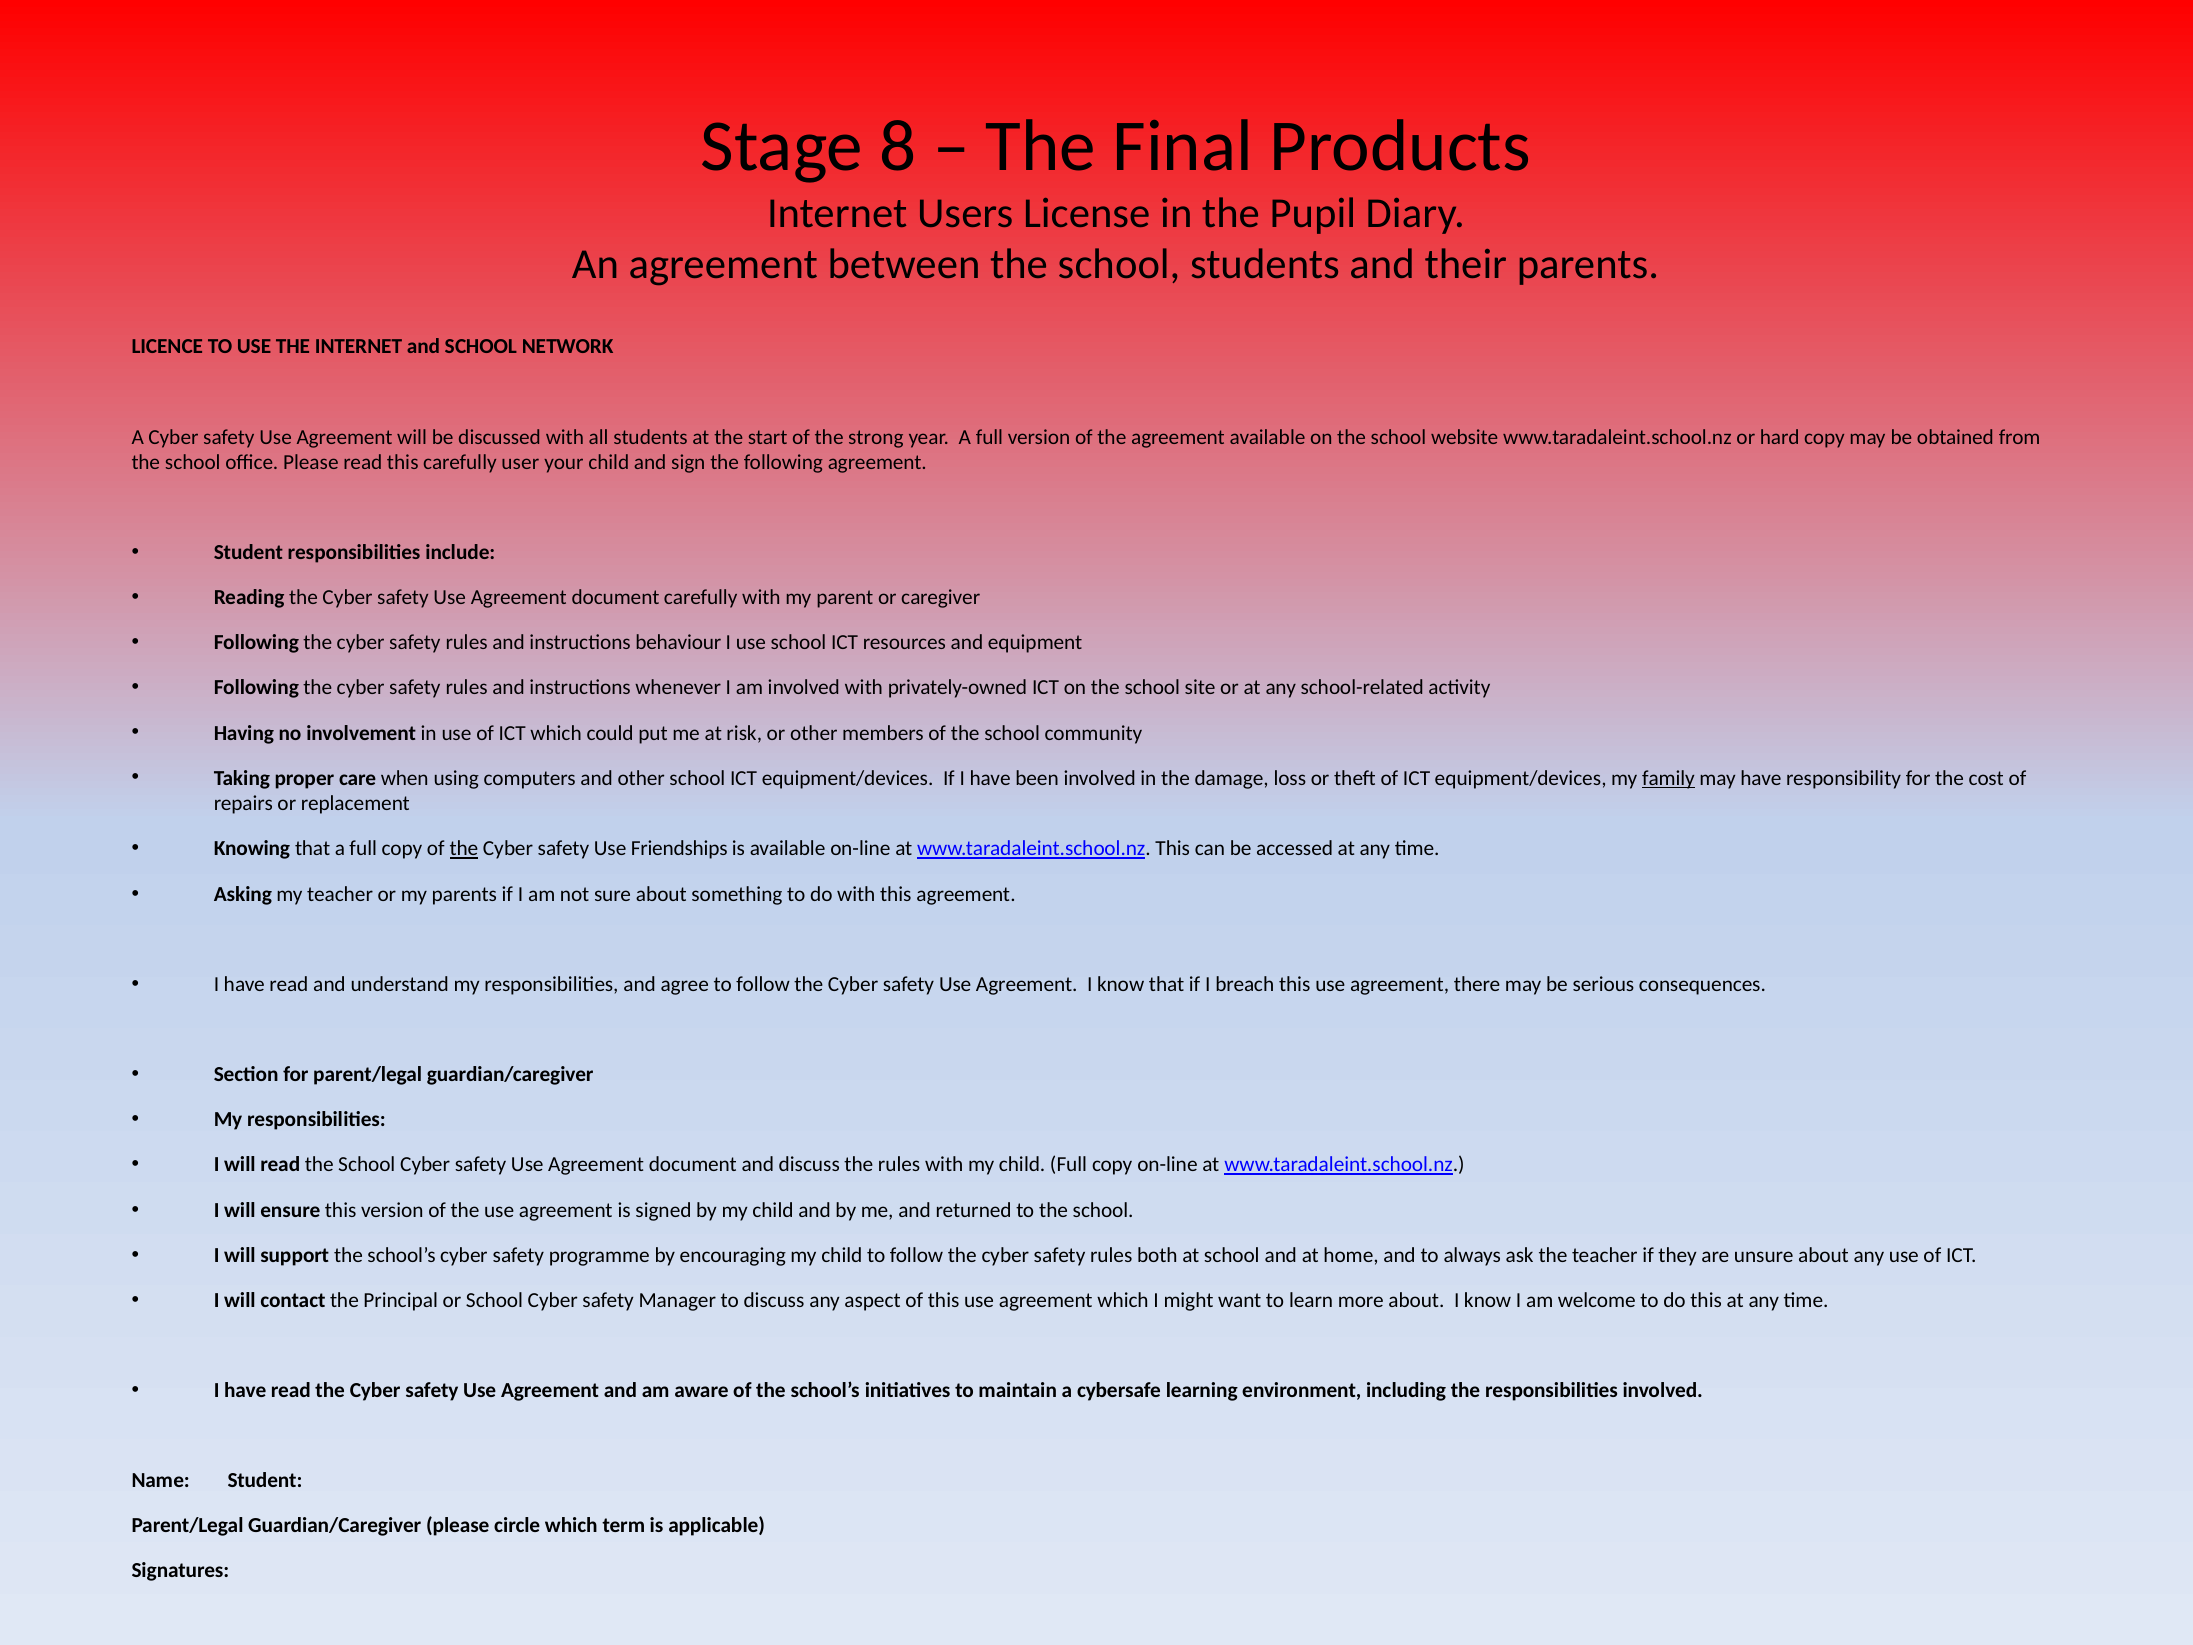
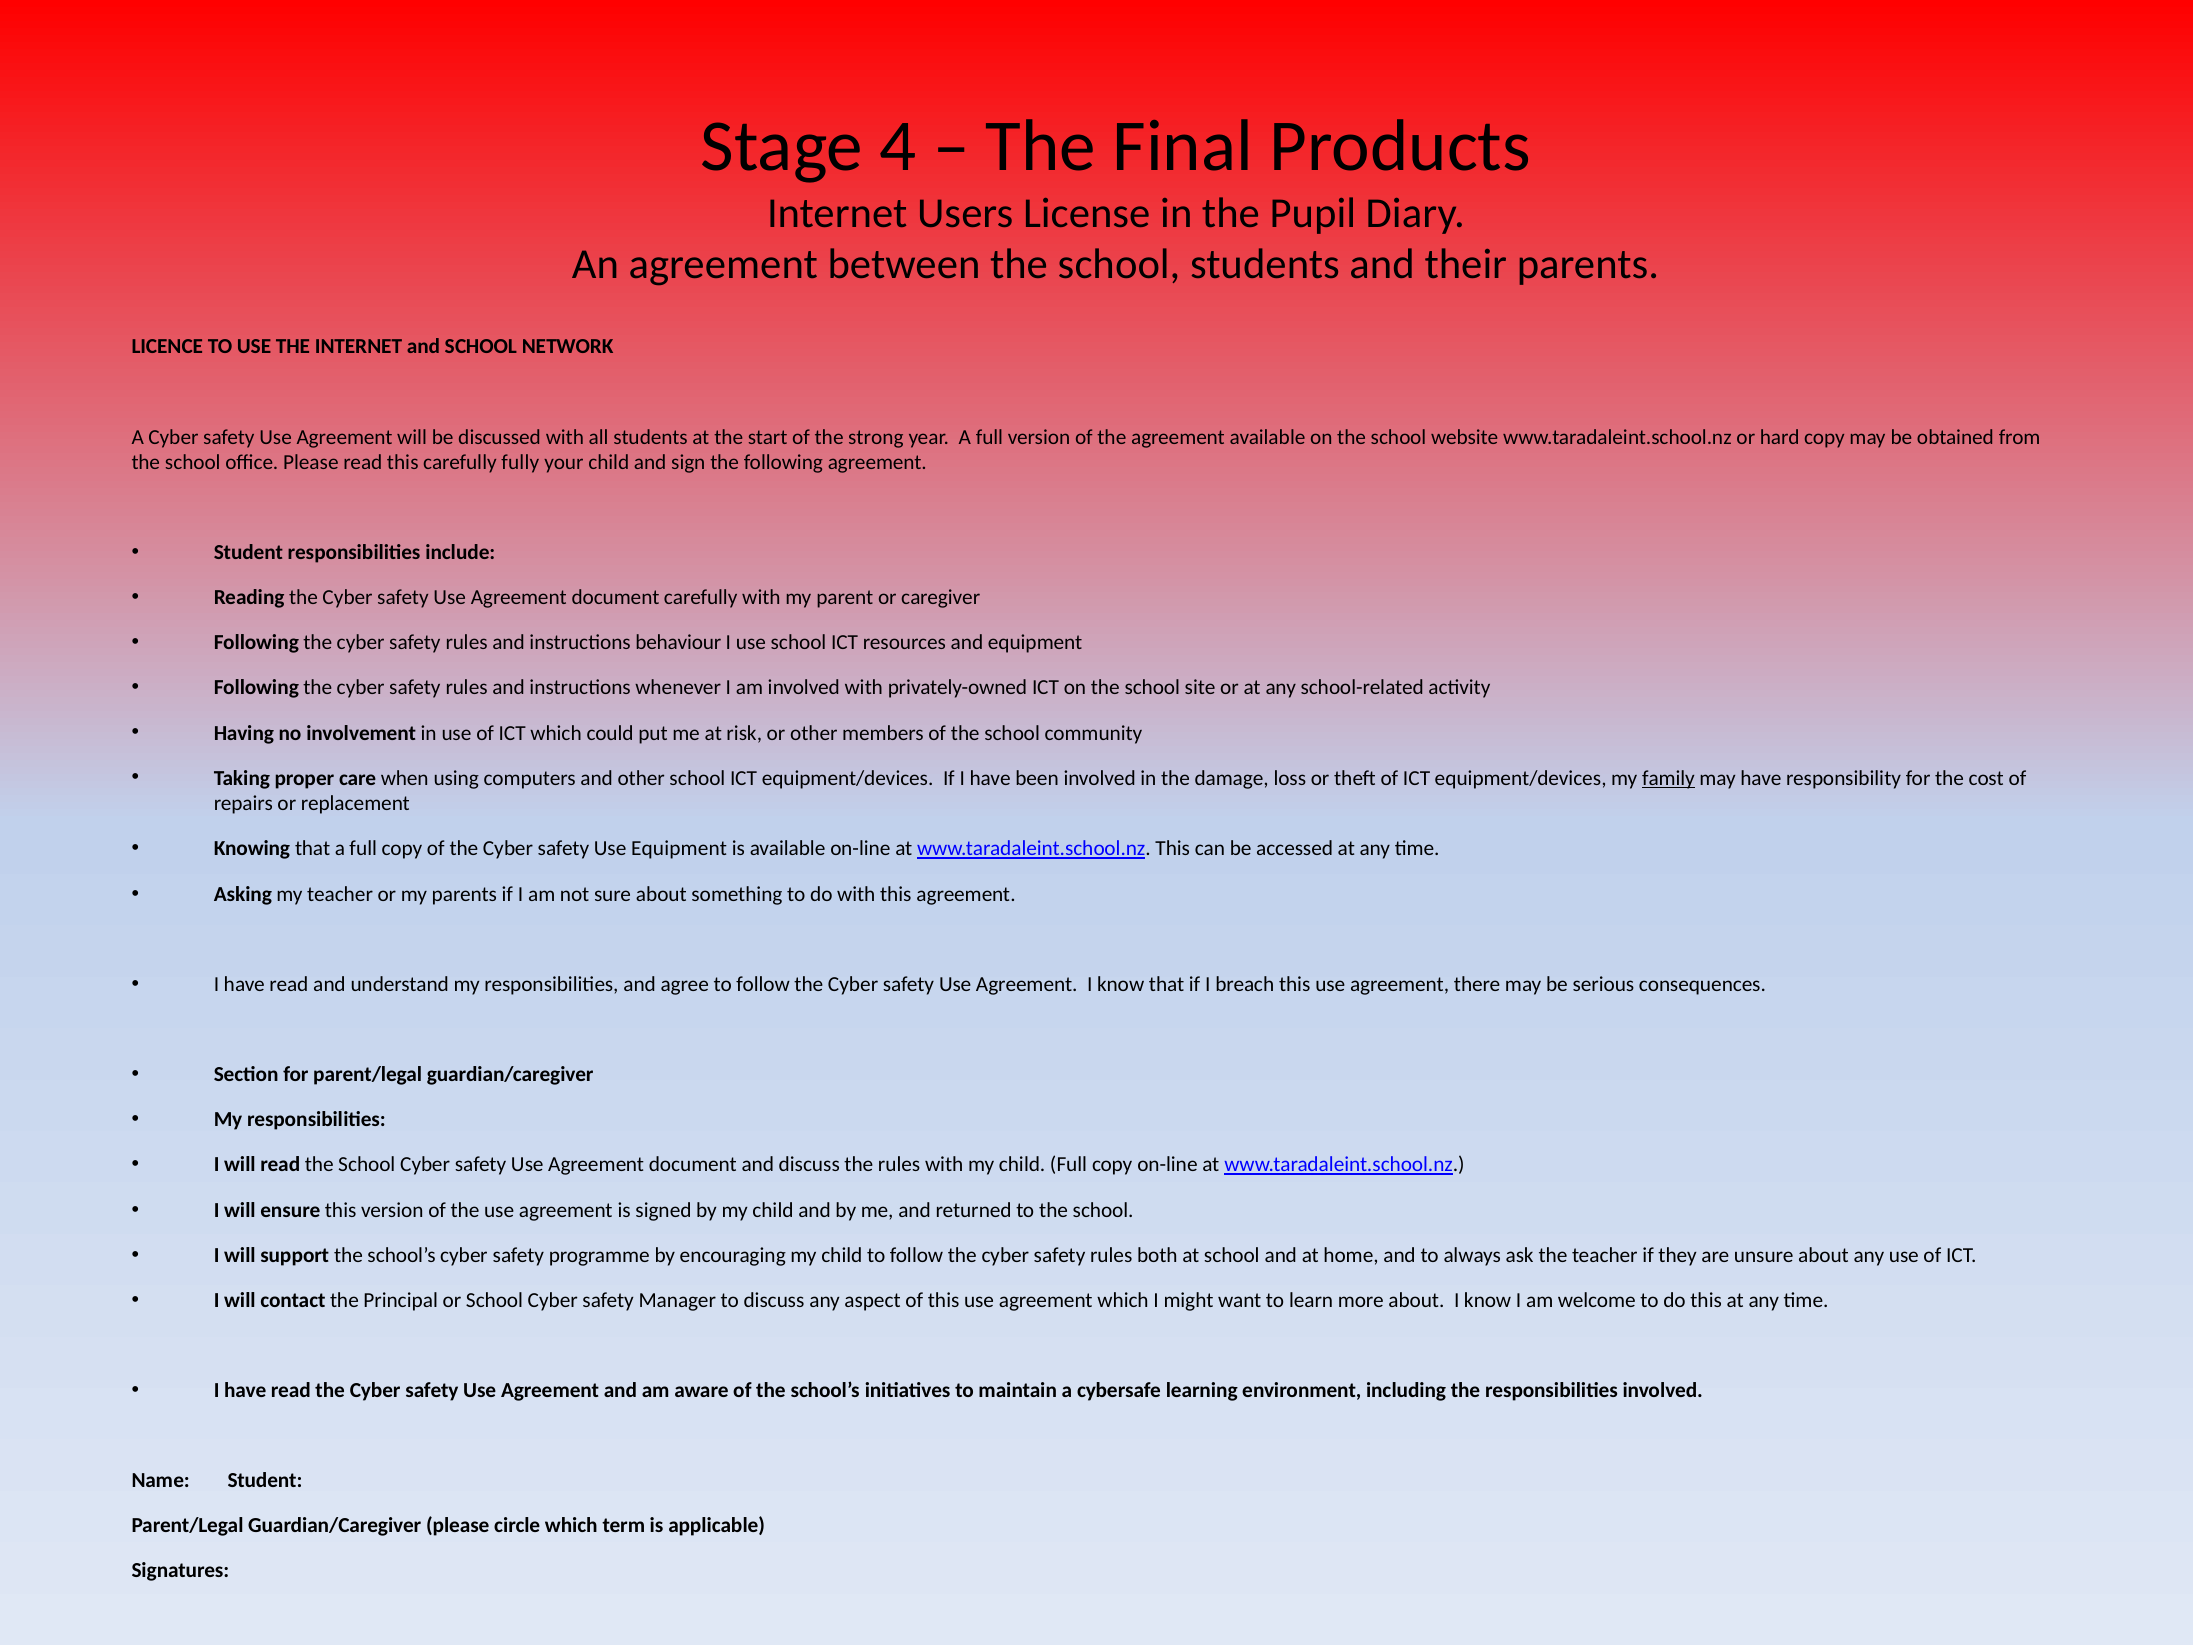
8: 8 -> 4
user: user -> fully
the at (464, 849) underline: present -> none
Use Friendships: Friendships -> Equipment
